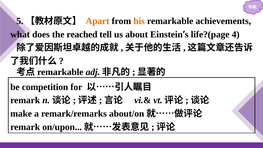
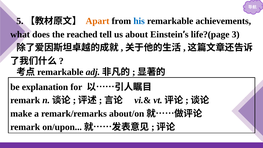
his colour: orange -> blue
4: 4 -> 3
competition: competition -> explanation
